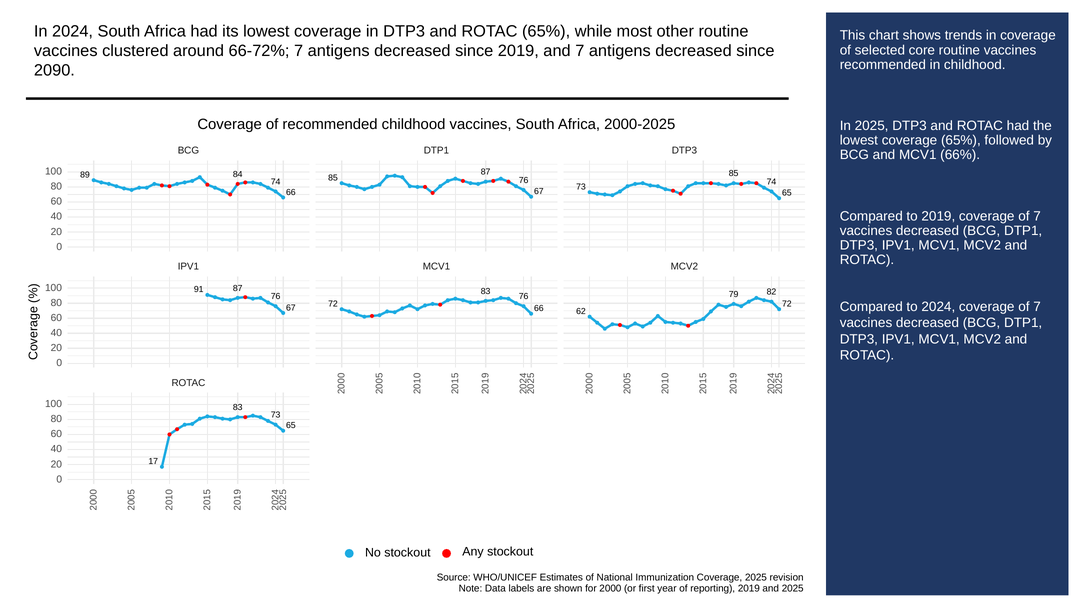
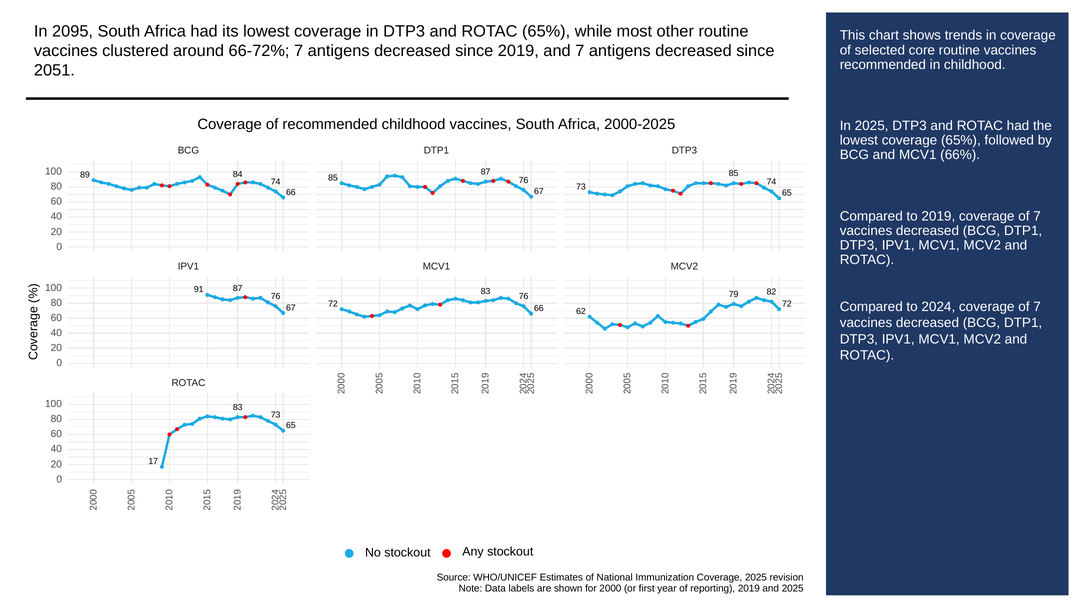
In 2024: 2024 -> 2095
2090: 2090 -> 2051
